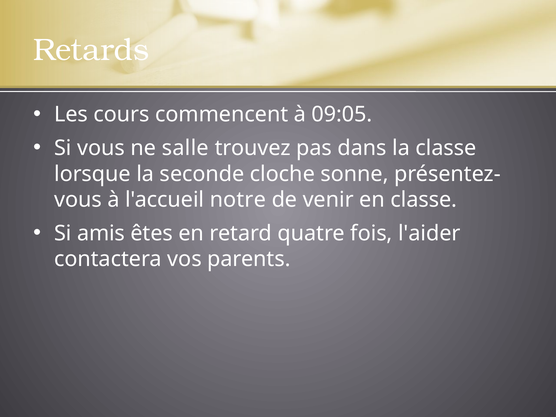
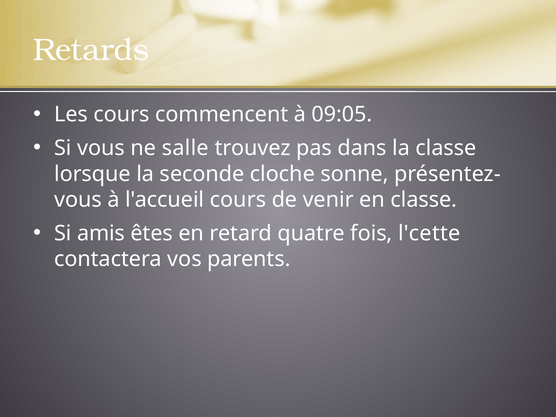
l'accueil notre: notre -> cours
l'aider: l'aider -> l'cette
